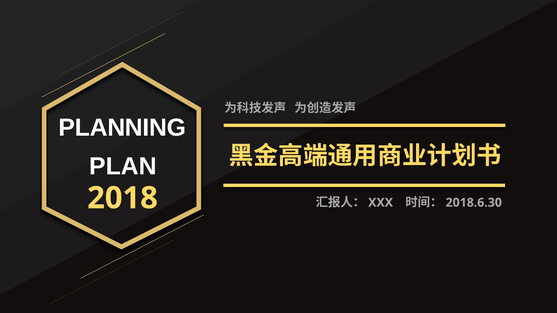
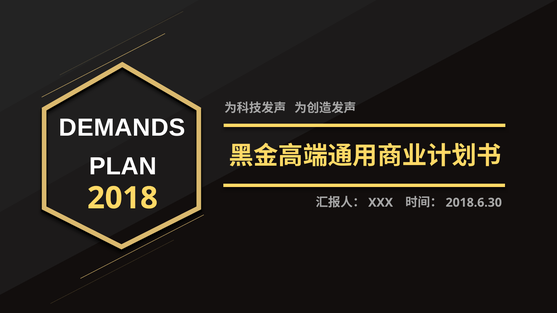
PLANNING: PLANNING -> DEMANDS
